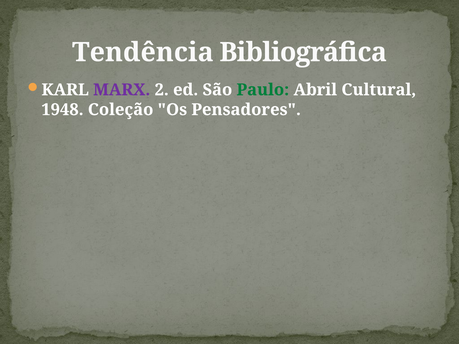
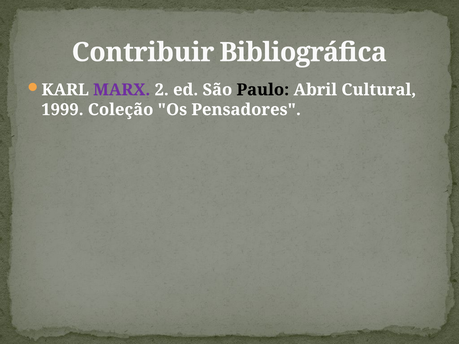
Tendência: Tendência -> Contribuir
Paulo colour: green -> black
1948: 1948 -> 1999
